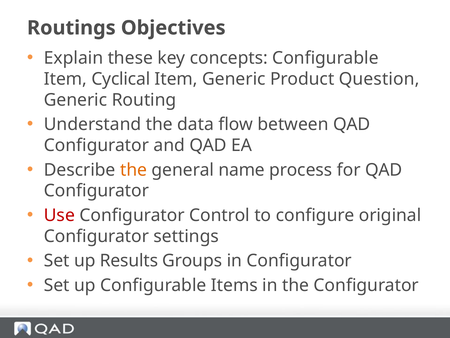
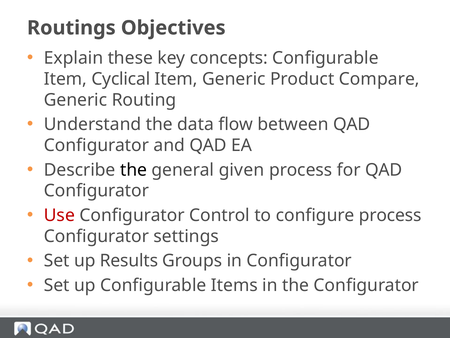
Question: Question -> Compare
the at (134, 170) colour: orange -> black
name: name -> given
configure original: original -> process
